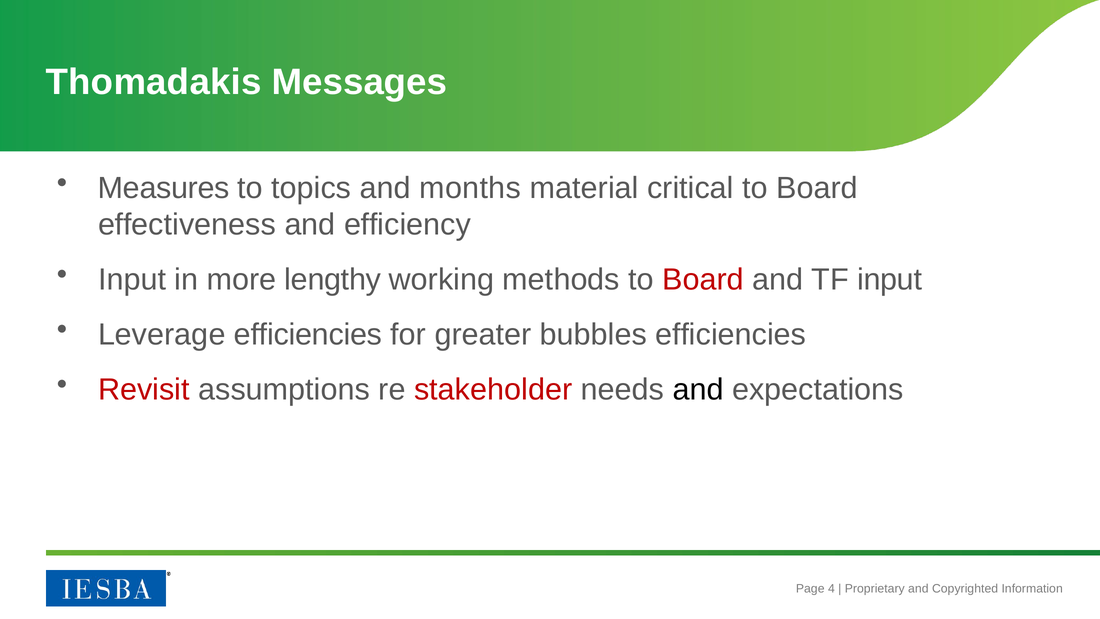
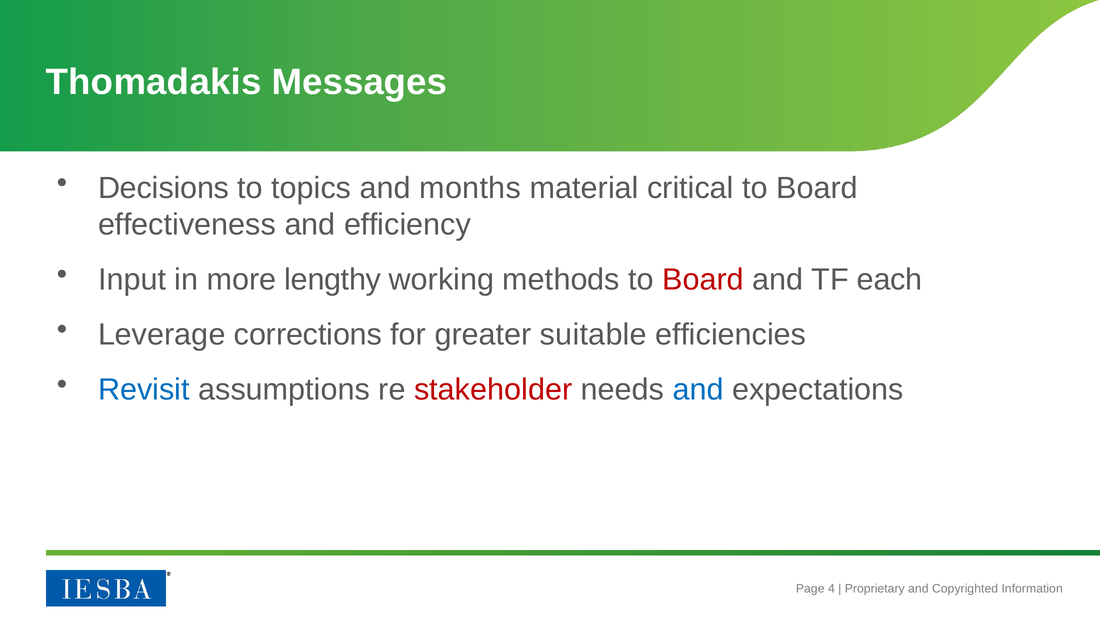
Measures: Measures -> Decisions
TF input: input -> each
Leverage efficiencies: efficiencies -> corrections
bubbles: bubbles -> suitable
Revisit colour: red -> blue
and at (698, 390) colour: black -> blue
